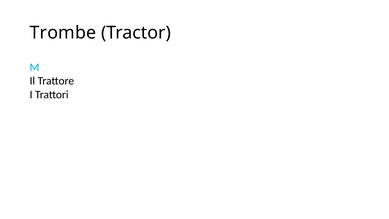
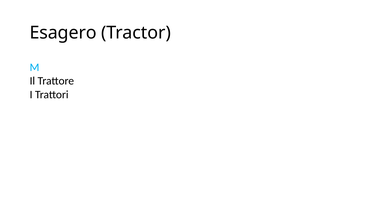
Trombe: Trombe -> Esagero
